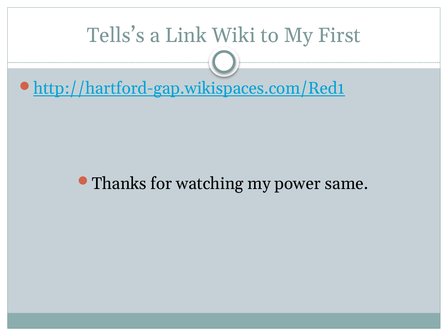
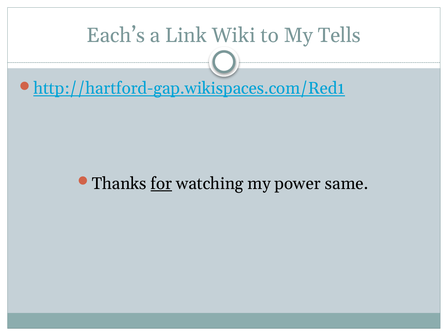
Tells’s: Tells’s -> Each’s
First: First -> Tells
for underline: none -> present
